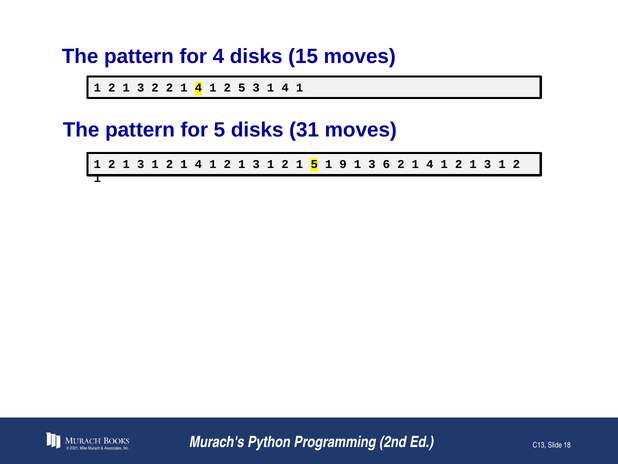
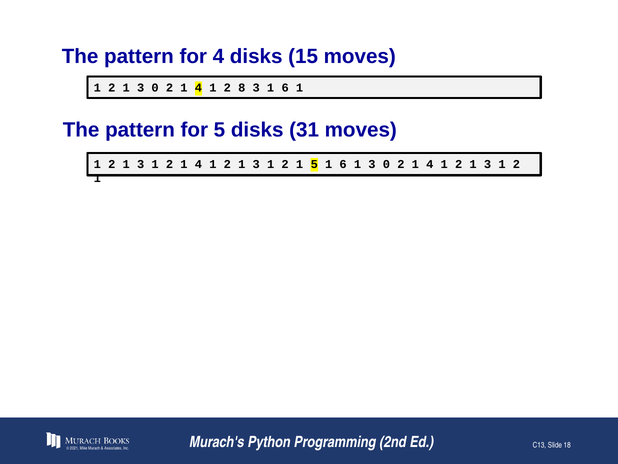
2 1 3 2: 2 -> 0
2 5: 5 -> 8
3 1 4: 4 -> 6
5 1 9: 9 -> 6
6 at (386, 164): 6 -> 0
